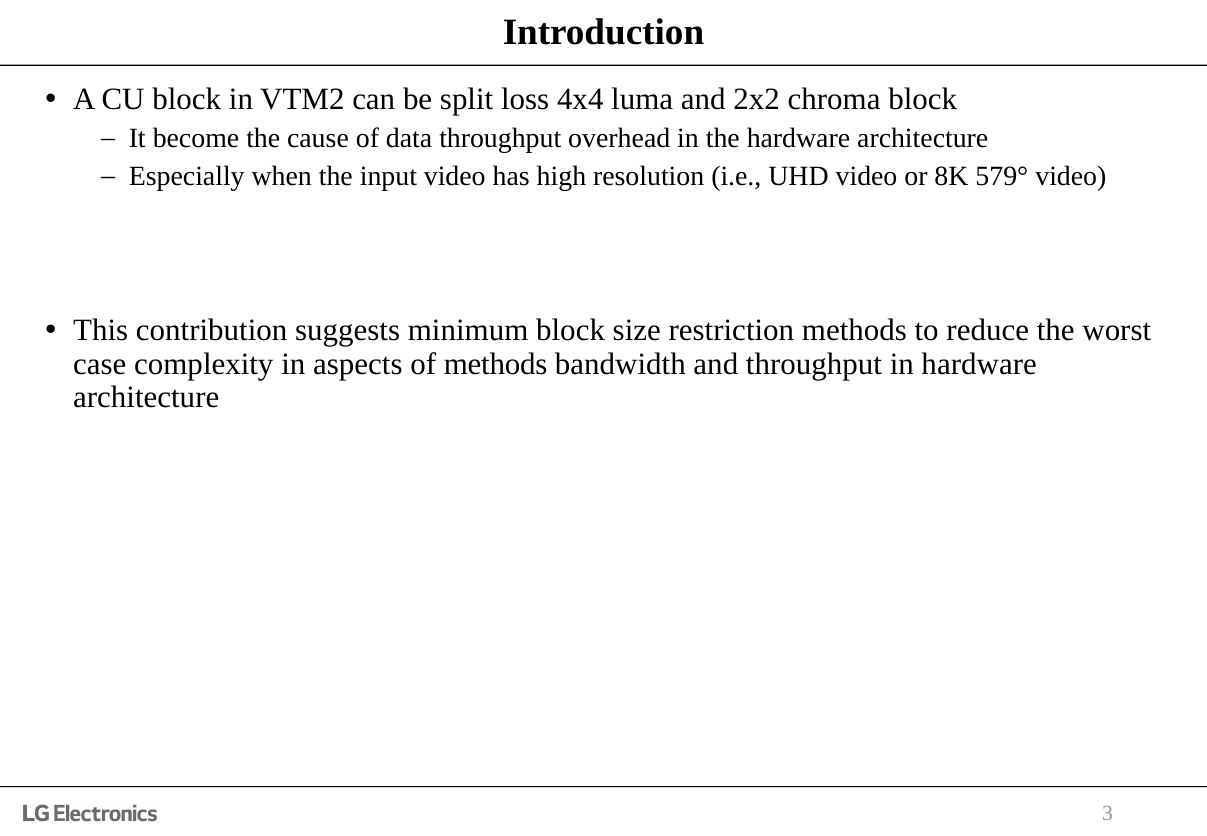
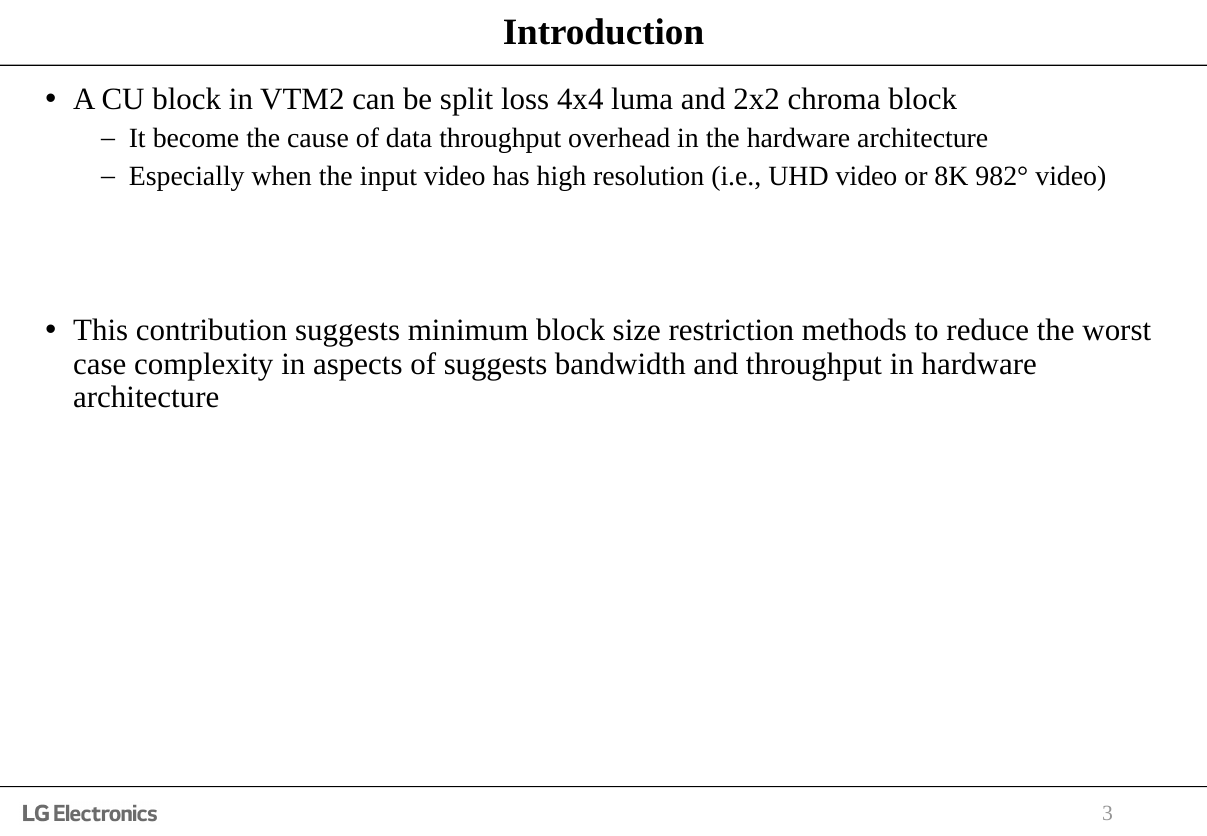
579°: 579° -> 982°
of methods: methods -> suggests
